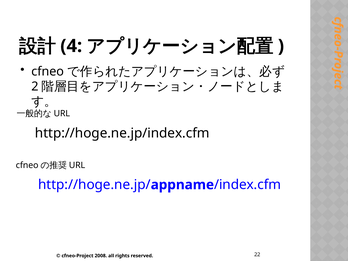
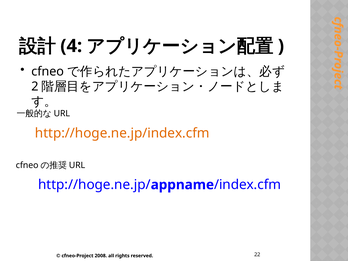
http://hoge.ne.jp/index.cfm colour: black -> orange
